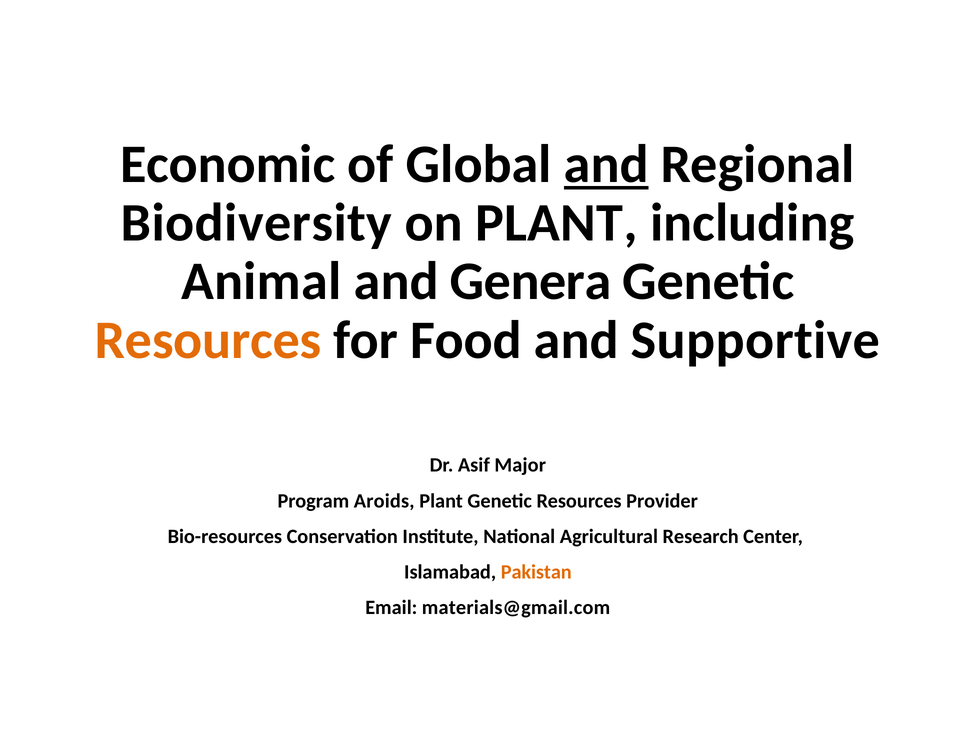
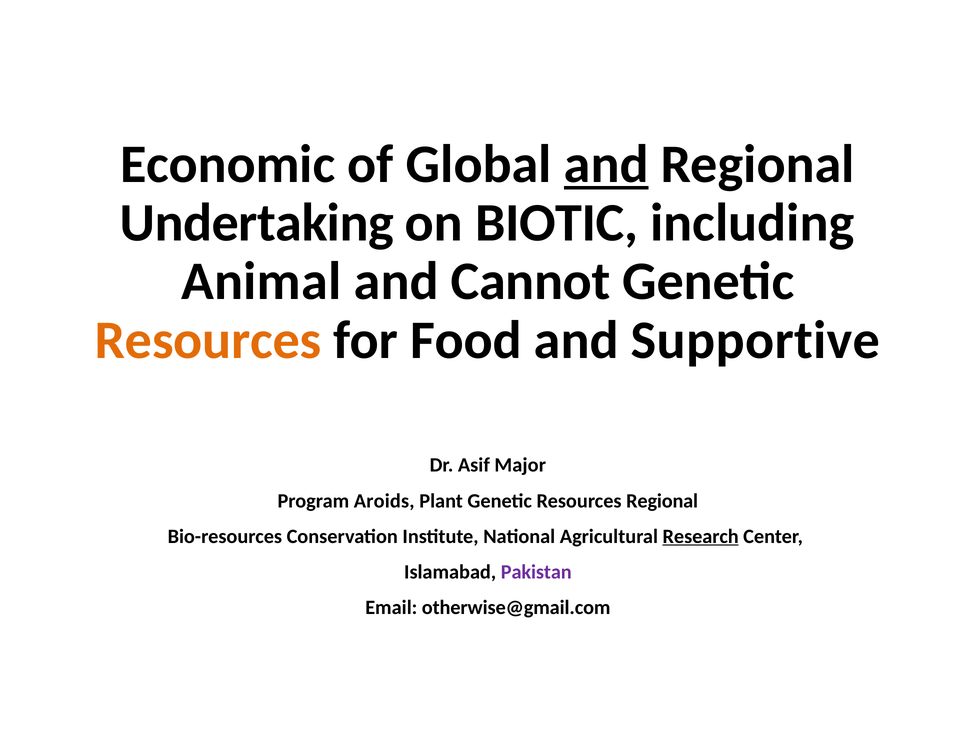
Biodiversity: Biodiversity -> Undertaking
on PLANT: PLANT -> BIOTIC
Genera: Genera -> Cannot
Resources Provider: Provider -> Regional
Research underline: none -> present
Pakistan colour: orange -> purple
materials@gmail.com: materials@gmail.com -> otherwise@gmail.com
